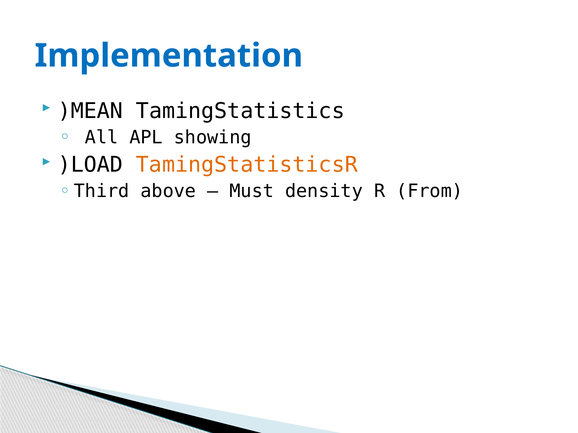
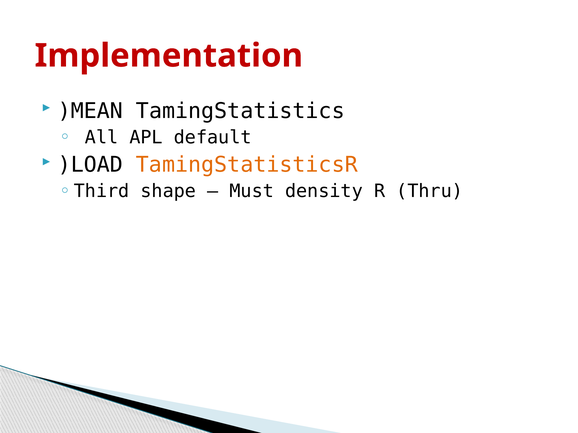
Implementation colour: blue -> red
showing: showing -> default
above: above -> shape
From: From -> Thru
